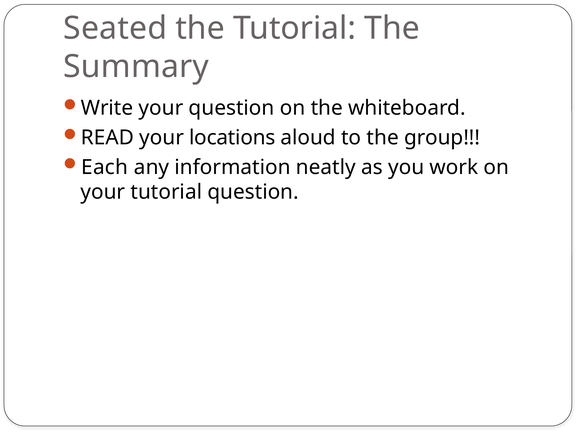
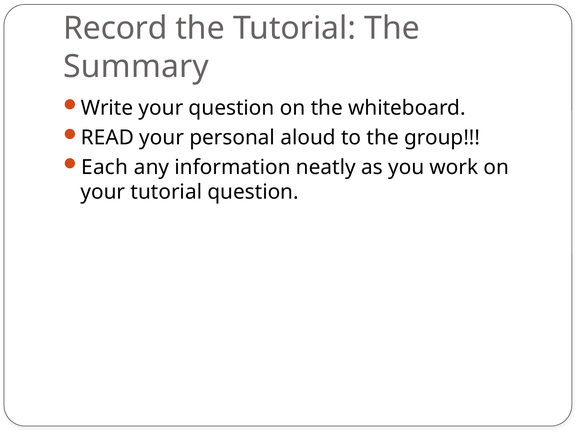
Seated: Seated -> Record
locations: locations -> personal
